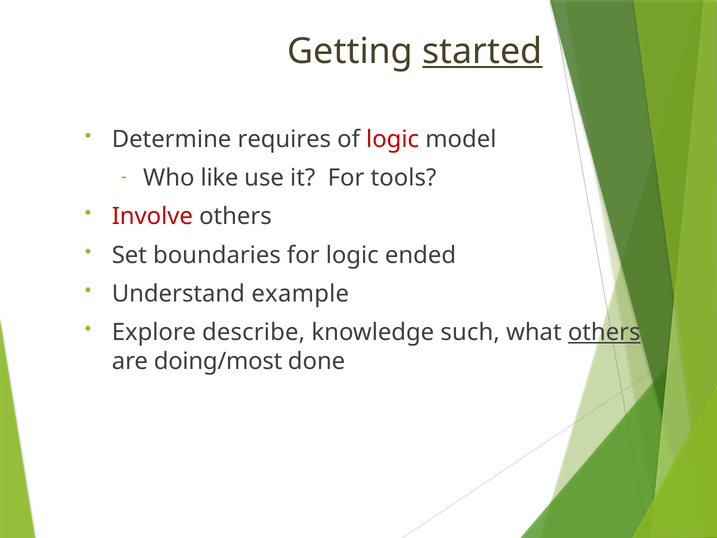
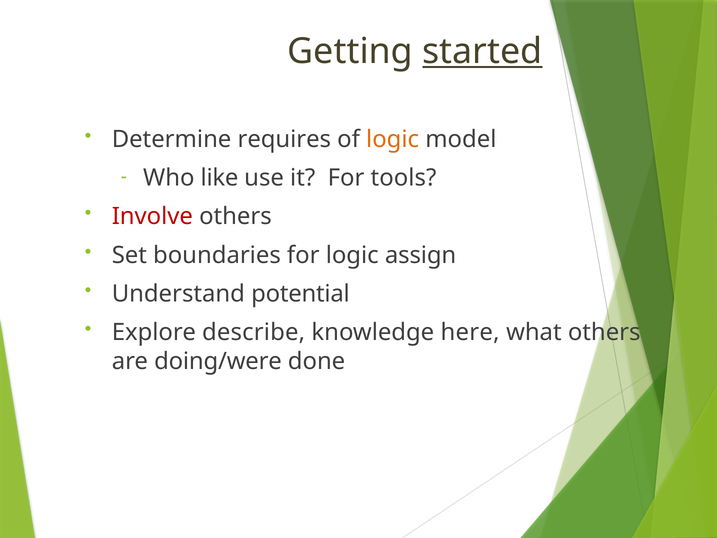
logic at (393, 139) colour: red -> orange
ended: ended -> assign
example: example -> potential
such: such -> here
others at (604, 332) underline: present -> none
doing/most: doing/most -> doing/were
